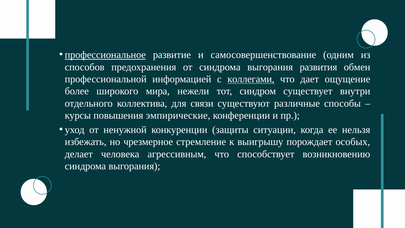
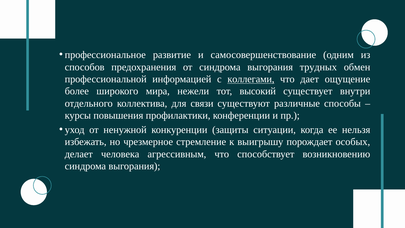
профессиональное underline: present -> none
развития: развития -> трудных
синдром: синдром -> высокий
эмпирические: эмпирические -> профилактики
